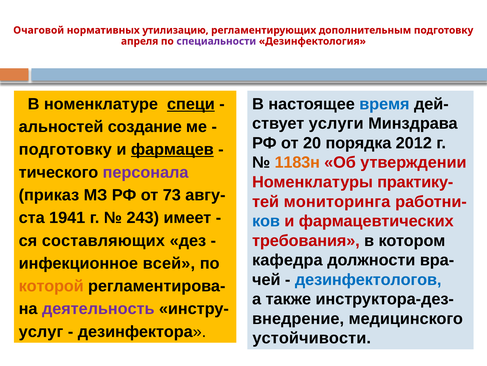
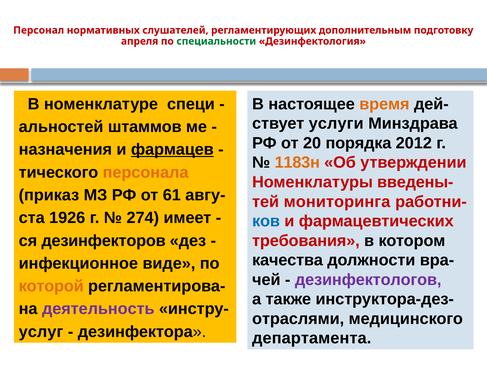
Очаговой: Очаговой -> Персонал
утилизацию: утилизацию -> слушателей
специальности colour: purple -> green
специ underline: present -> none
время colour: blue -> orange
создание: создание -> штаммов
подготовку at (65, 149): подготовку -> назначения
персонала colour: purple -> orange
практику-: практику- -> введены-
73: 73 -> 61
1941: 1941 -> 1926
243: 243 -> 274
составляющих: составляющих -> дезинфекторов
кафедра: кафедра -> качества
всей: всей -> виде
дезинфектологов colour: blue -> purple
внедрение: внедрение -> отраслями
устойчивости: устойчивости -> департамента
